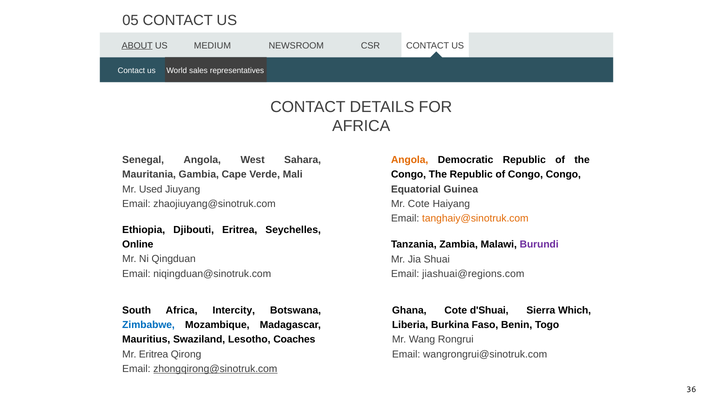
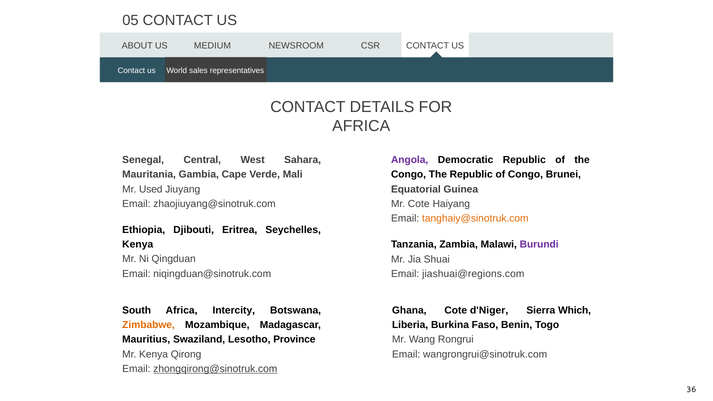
ABOUT underline: present -> none
Senegal Angola: Angola -> Central
Angola at (410, 160) colour: orange -> purple
Congo Congo: Congo -> Brunei
Online at (138, 244): Online -> Kenya
d'Shuai: d'Shuai -> d'Niger
Zimbabwe colour: blue -> orange
Coaches: Coaches -> Province
Mr Eritrea: Eritrea -> Kenya
